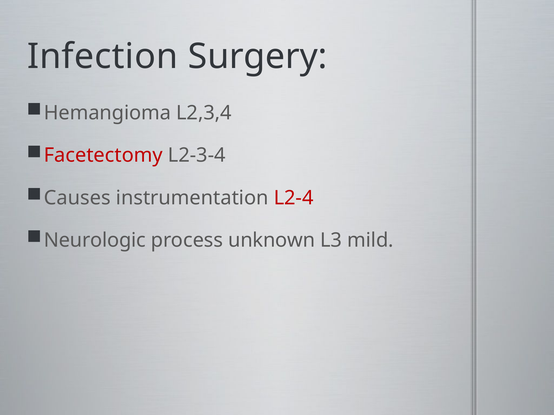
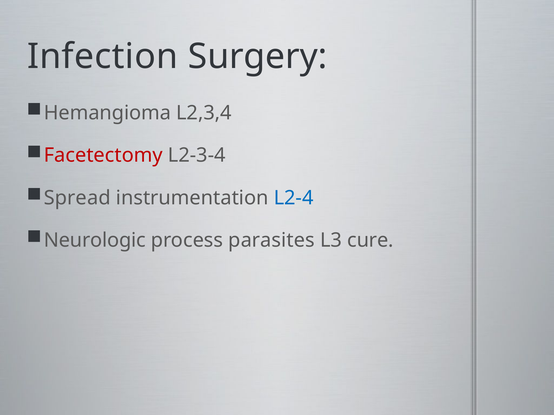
Causes: Causes -> Spread
L2-4 colour: red -> blue
unknown: unknown -> parasites
mild: mild -> cure
